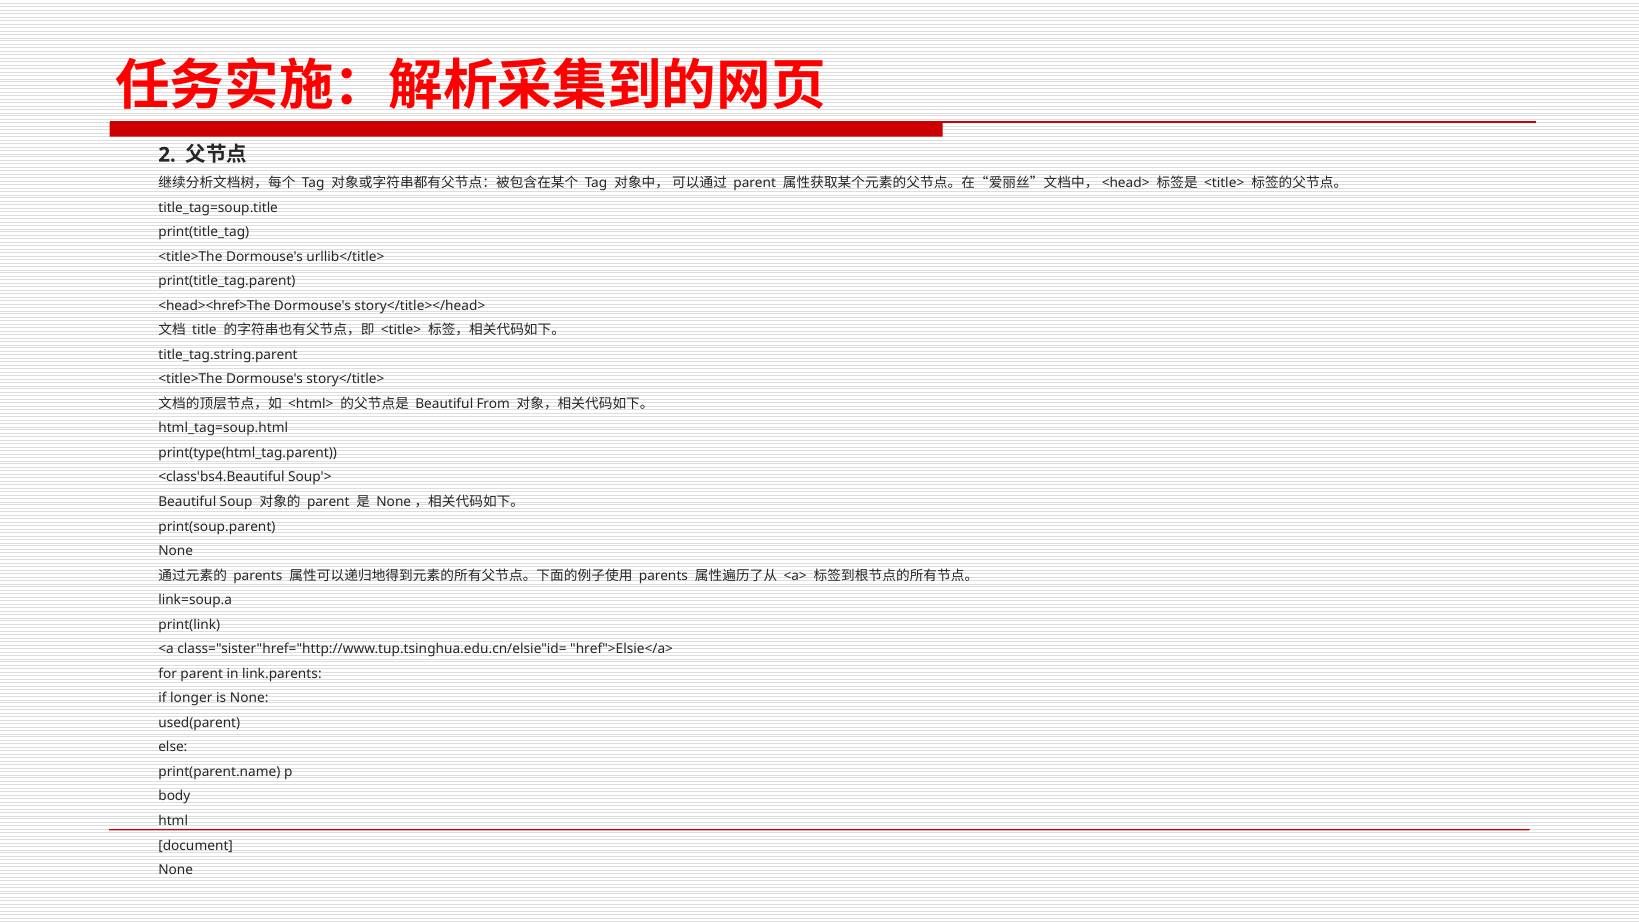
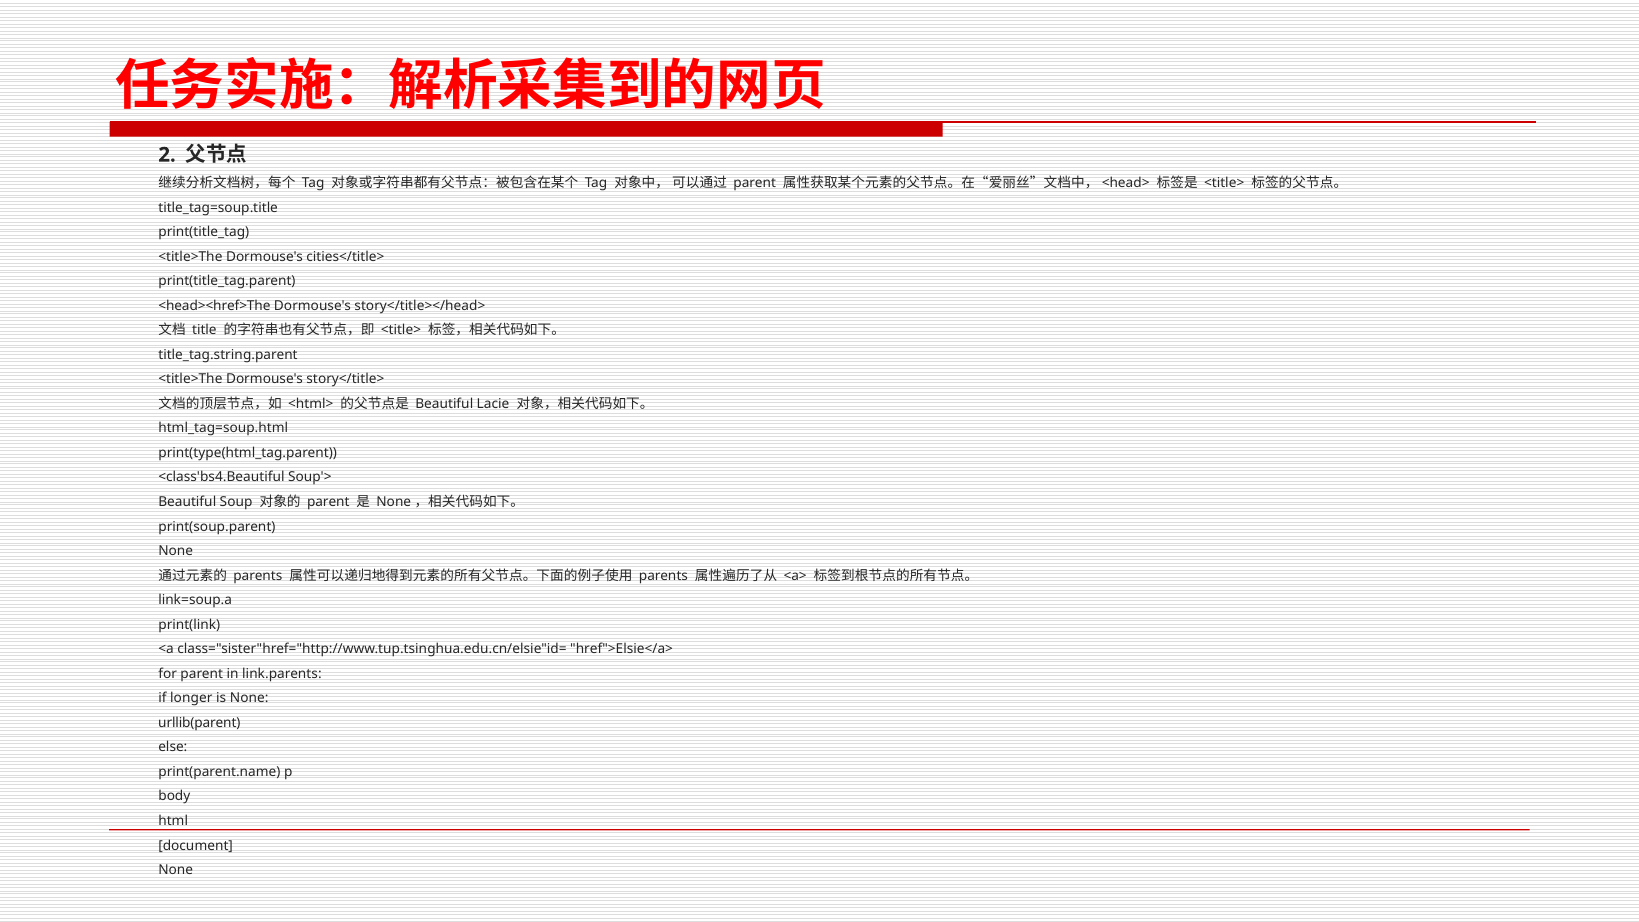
urllib</title>: urllib</title> -> cities</title>
From: From -> Lacie
used(parent: used(parent -> urllib(parent
